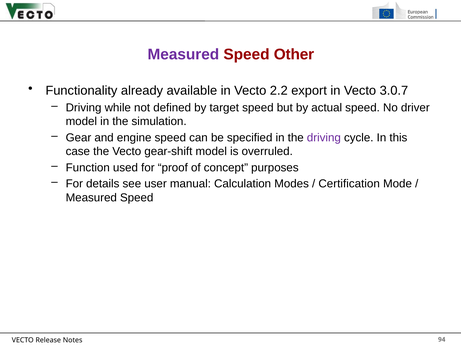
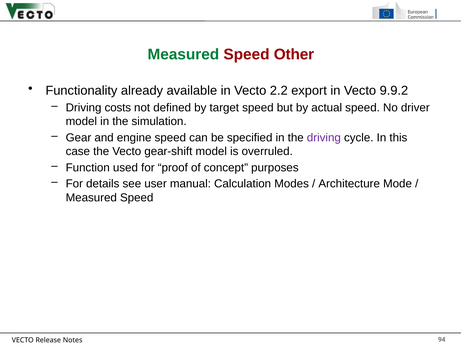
Measured at (183, 54) colour: purple -> green
3.0.7: 3.0.7 -> 9.9.2
while: while -> costs
Certification: Certification -> Architecture
